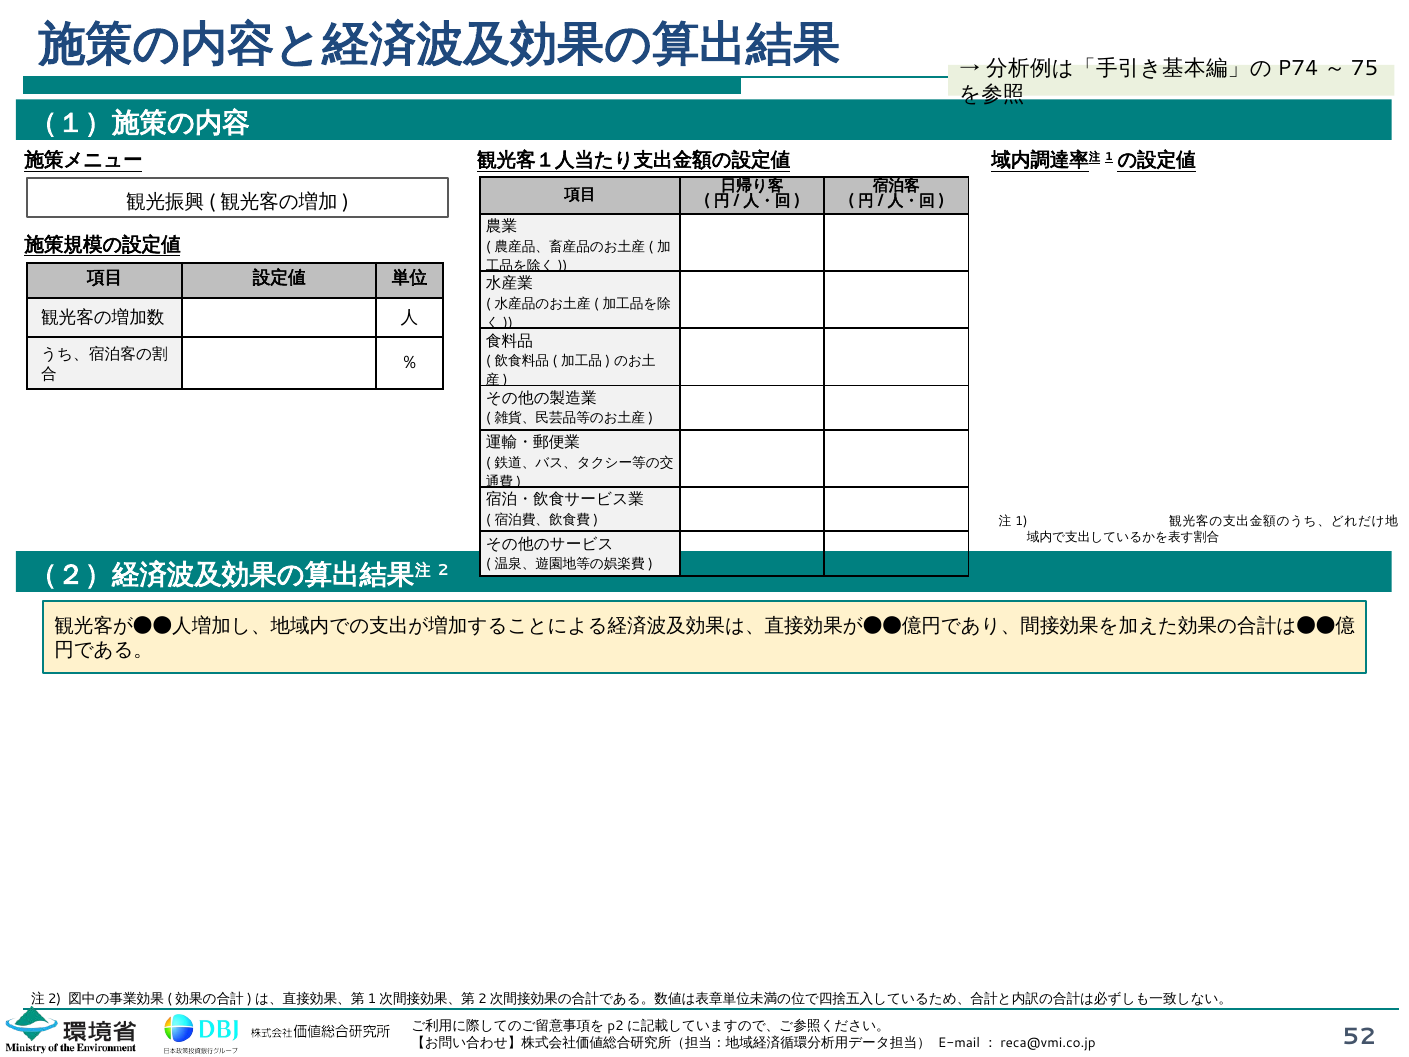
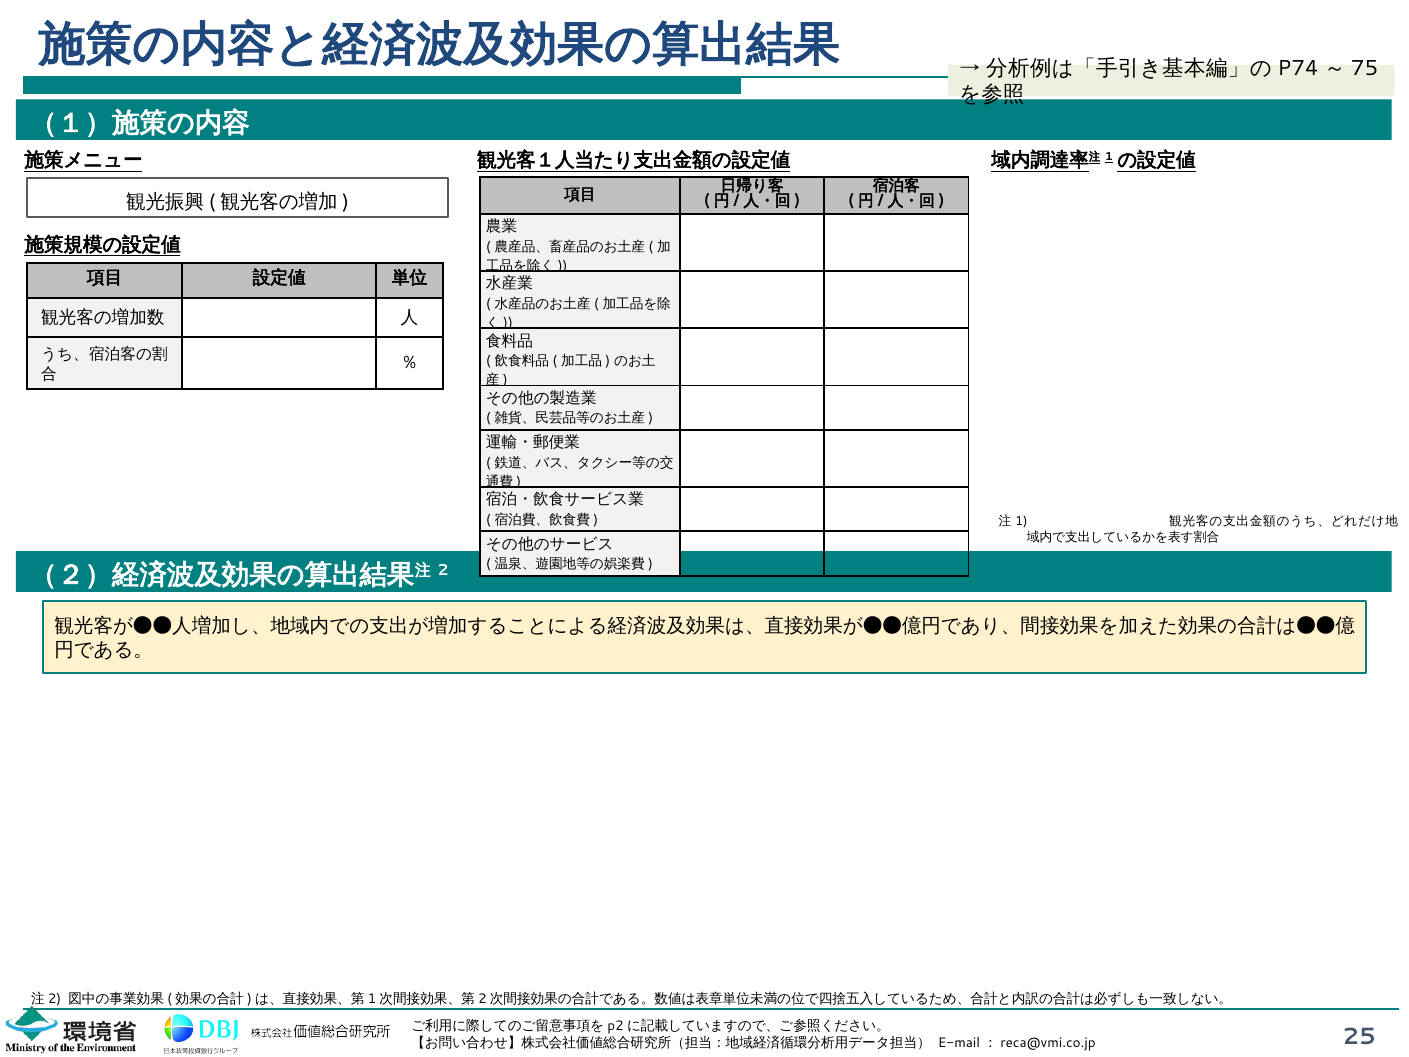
52: 52 -> 25
